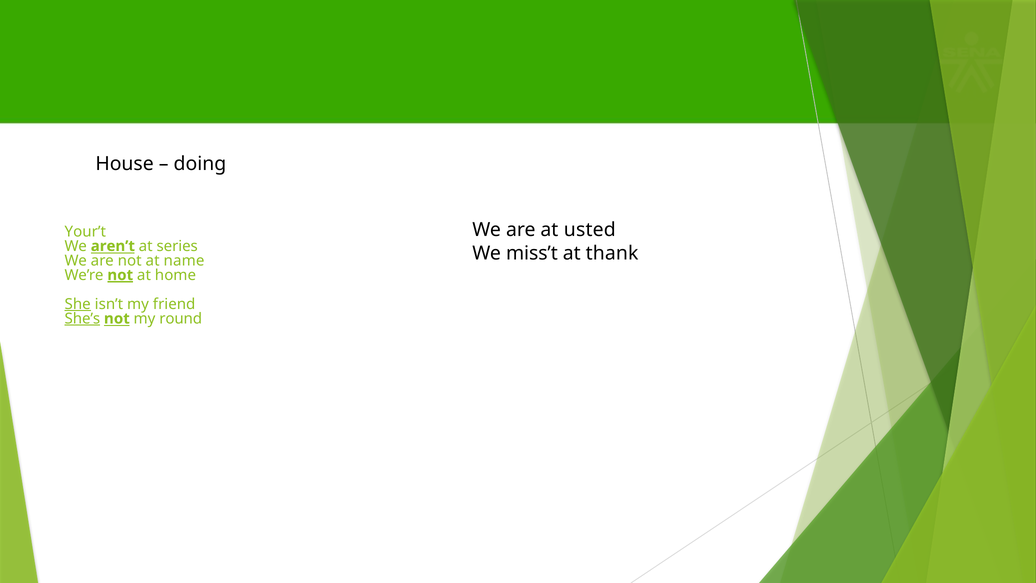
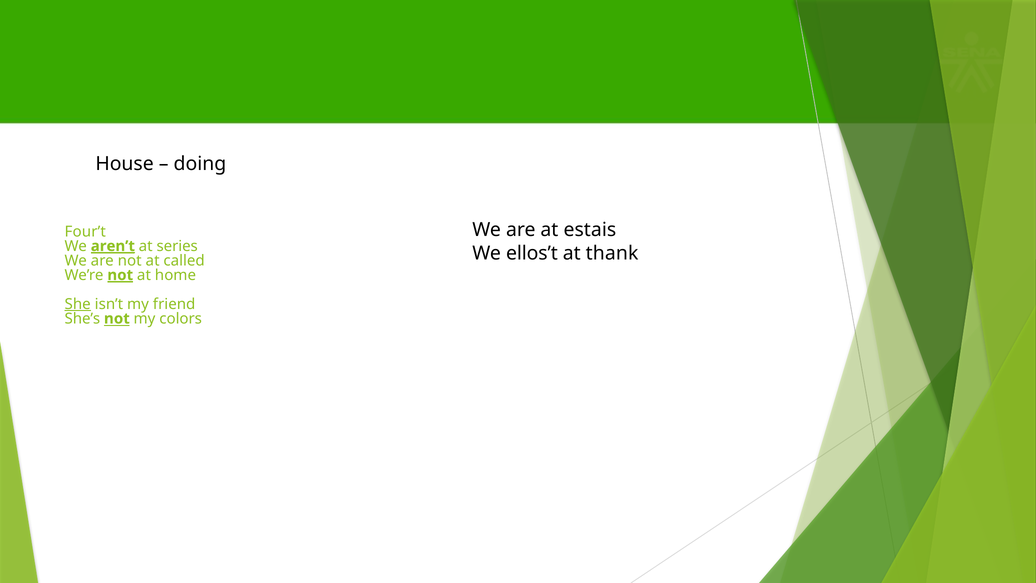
usted: usted -> estais
Your’t: Your’t -> Four’t
aren’t underline: none -> present
miss’t: miss’t -> ellos’t
name: name -> called
She’s underline: present -> none
round: round -> colors
